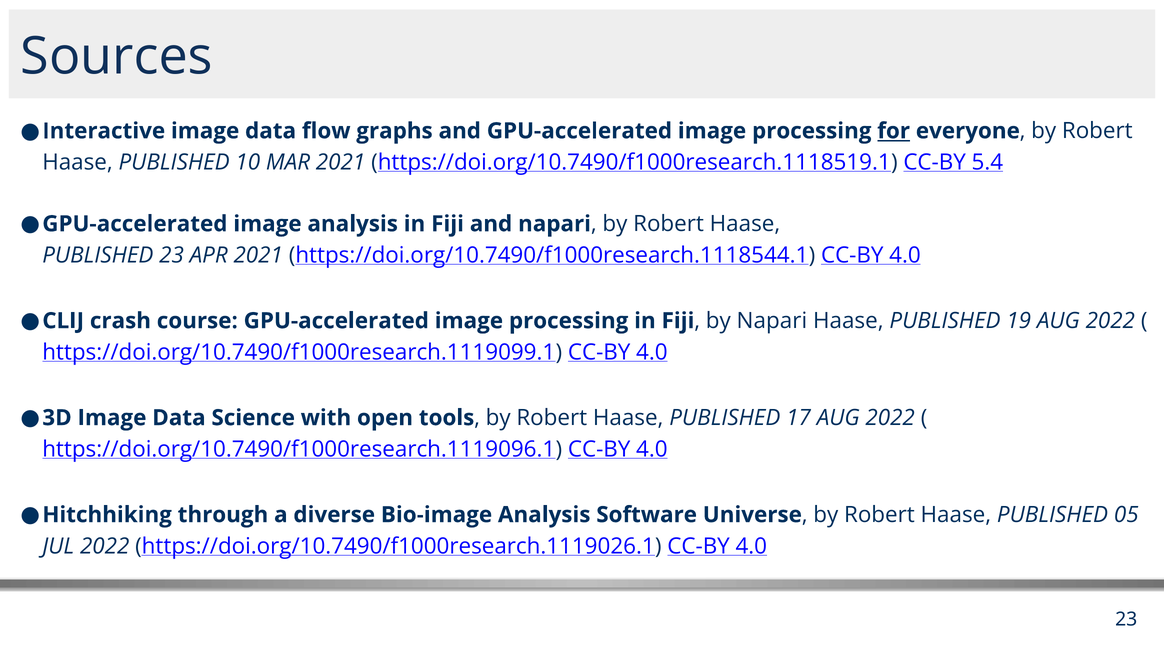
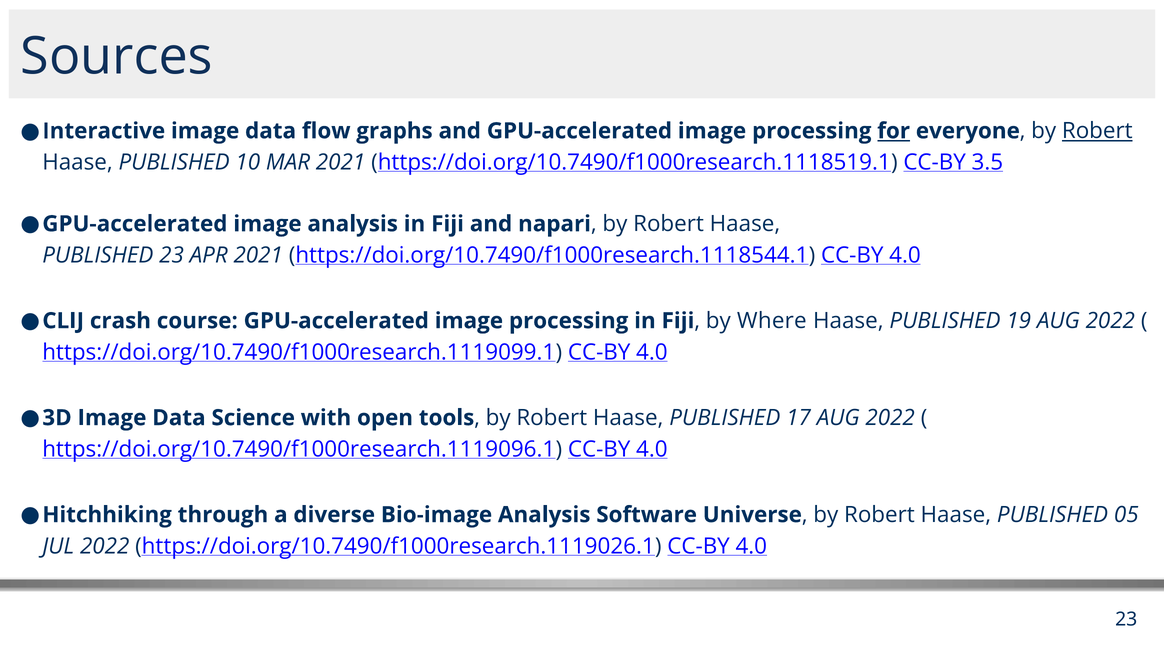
Robert at (1097, 131) underline: none -> present
5.4: 5.4 -> 3.5
by Napari: Napari -> Where
